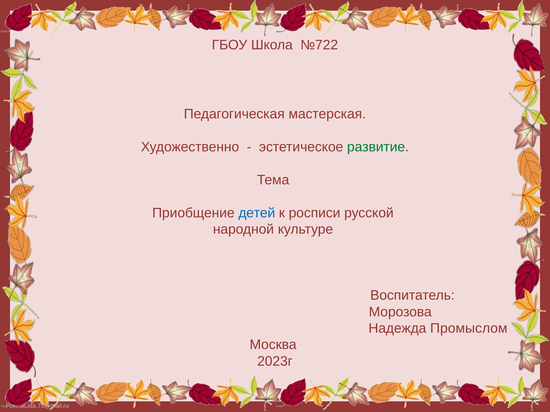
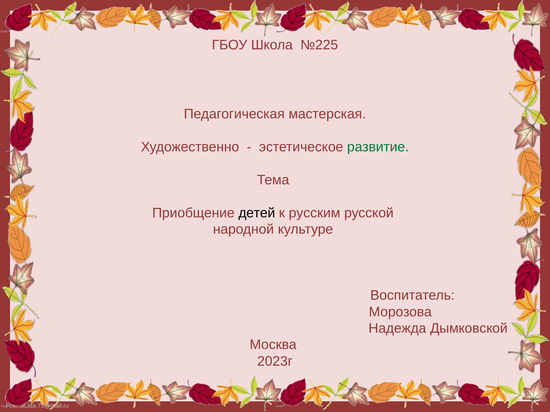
№722: №722 -> №225
детей colour: blue -> black
росписи: росписи -> русским
Промыслом: Промыслом -> Дымковской
